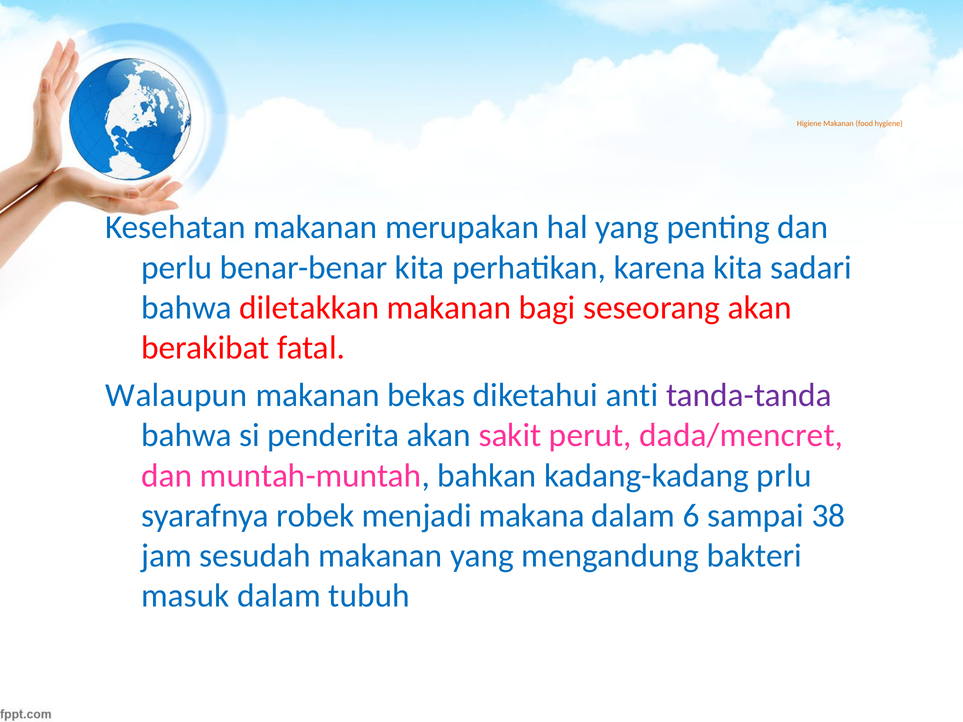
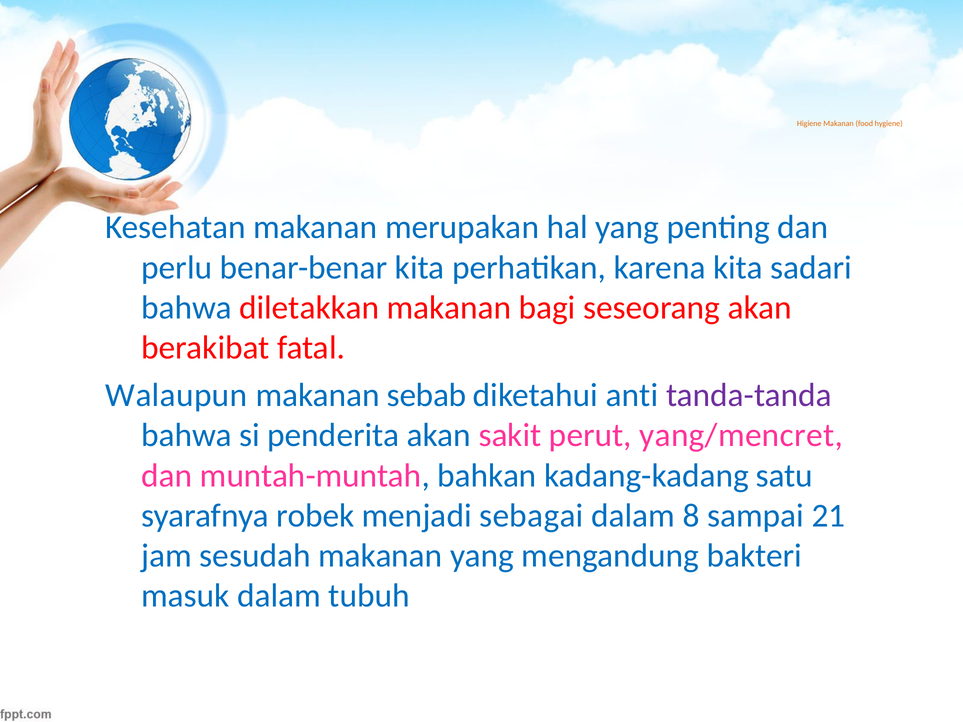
bekas: bekas -> sebab
dada/mencret: dada/mencret -> yang/mencret
prlu: prlu -> satu
makana: makana -> sebagai
6: 6 -> 8
38: 38 -> 21
